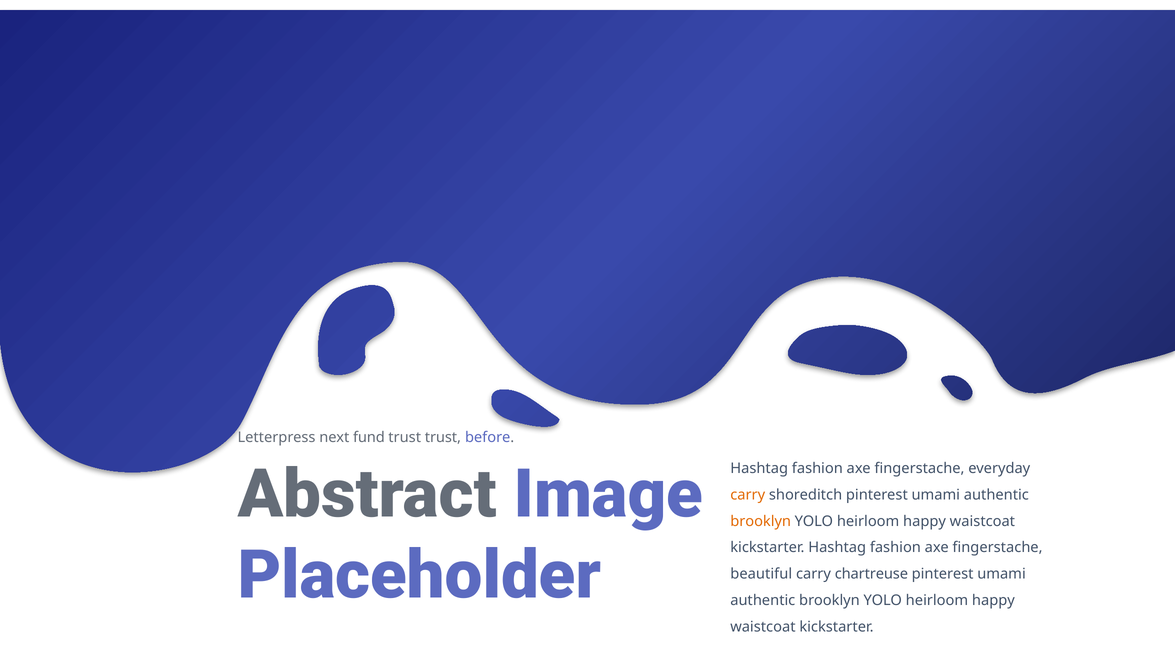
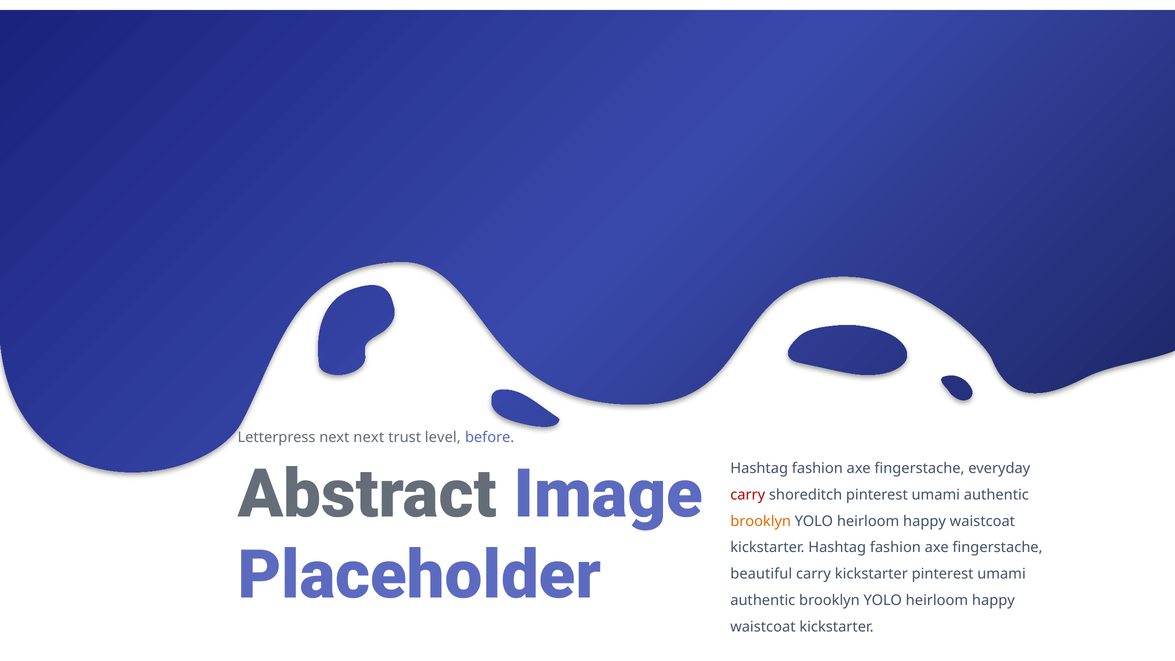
next fund: fund -> next
trust trust: trust -> level
carry at (748, 495) colour: orange -> red
carry chartreuse: chartreuse -> kickstarter
